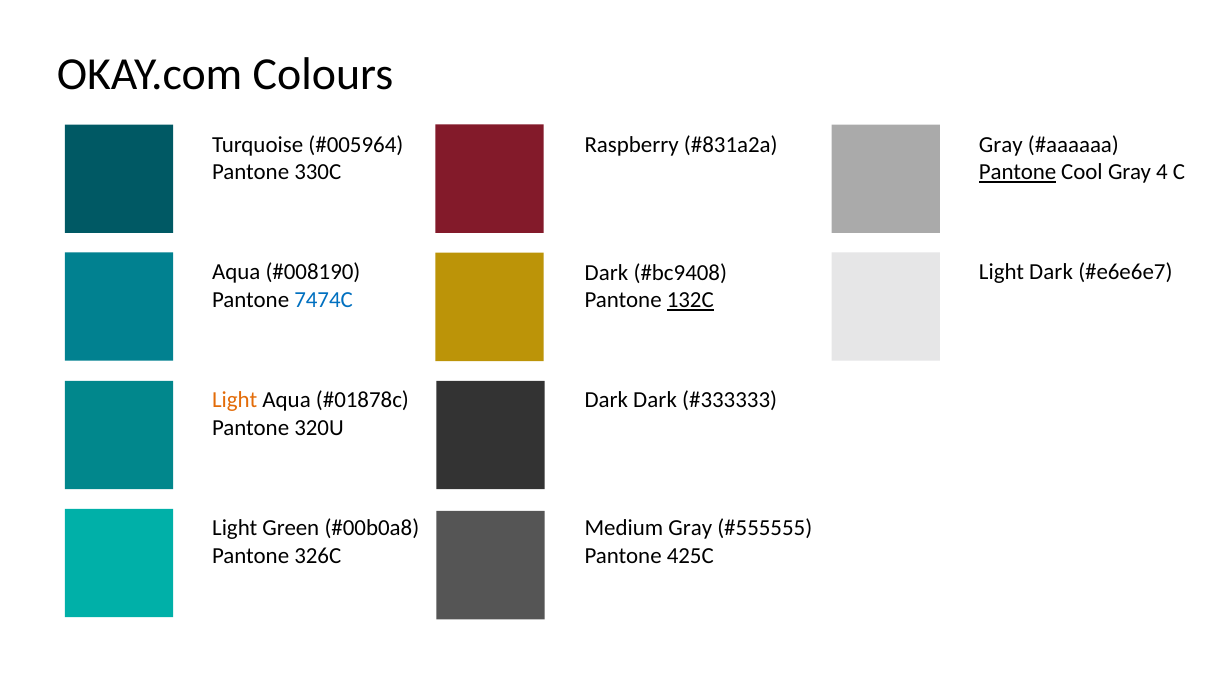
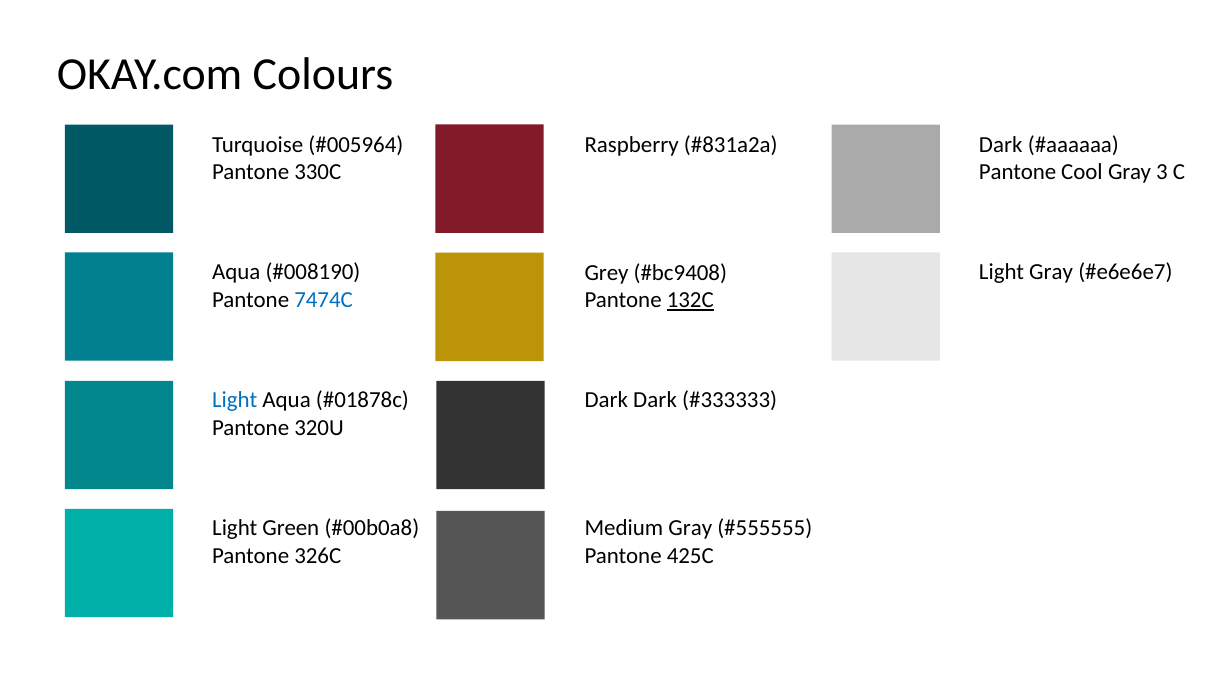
Gray at (1001, 144): Gray -> Dark
Pantone at (1018, 172) underline: present -> none
4: 4 -> 3
Light Dark: Dark -> Gray
Dark at (606, 273): Dark -> Grey
Light at (235, 400) colour: orange -> blue
